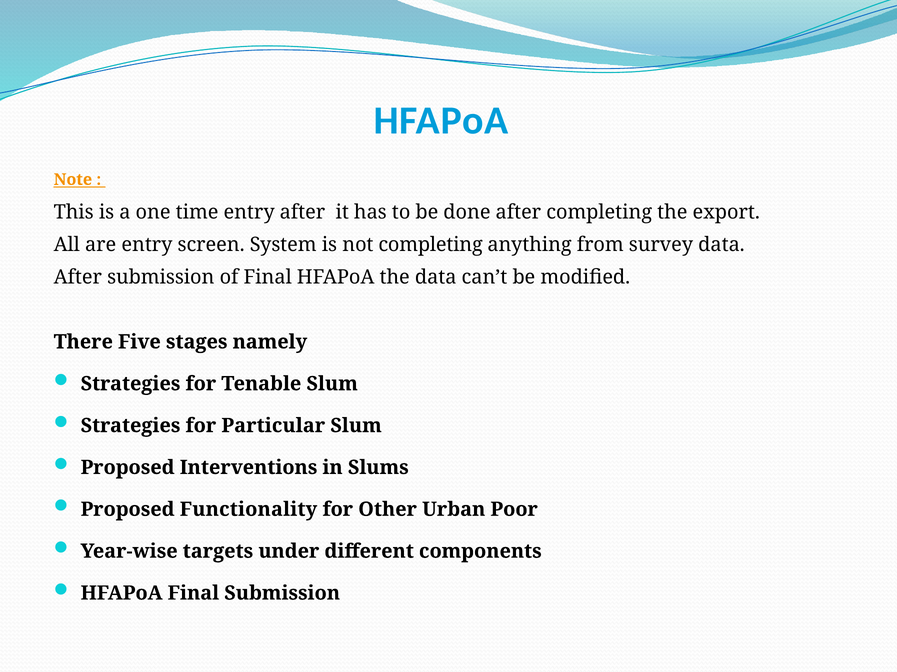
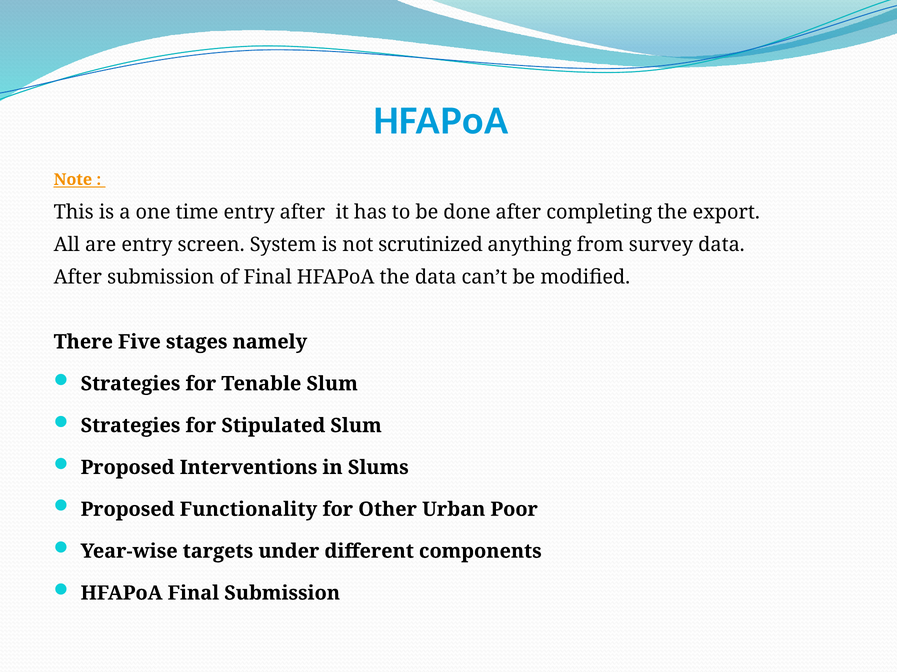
not completing: completing -> scrutinized
Particular: Particular -> Stipulated
